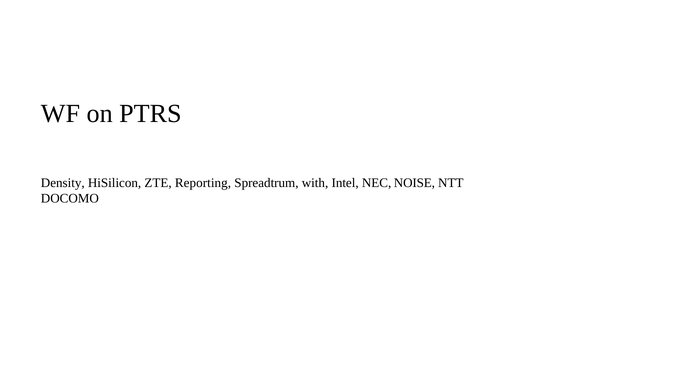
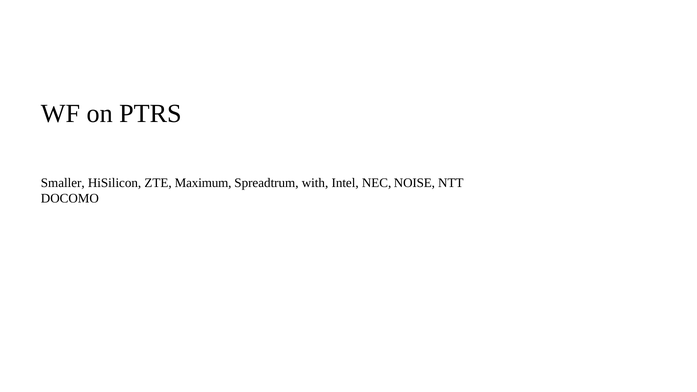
Density: Density -> Smaller
Reporting: Reporting -> Maximum
